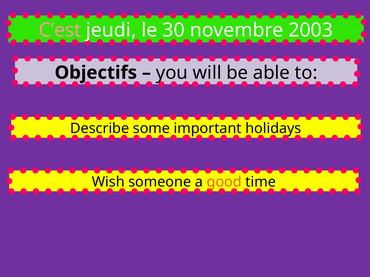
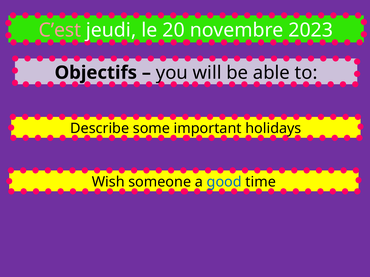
30: 30 -> 20
2003: 2003 -> 2023
good colour: orange -> blue
